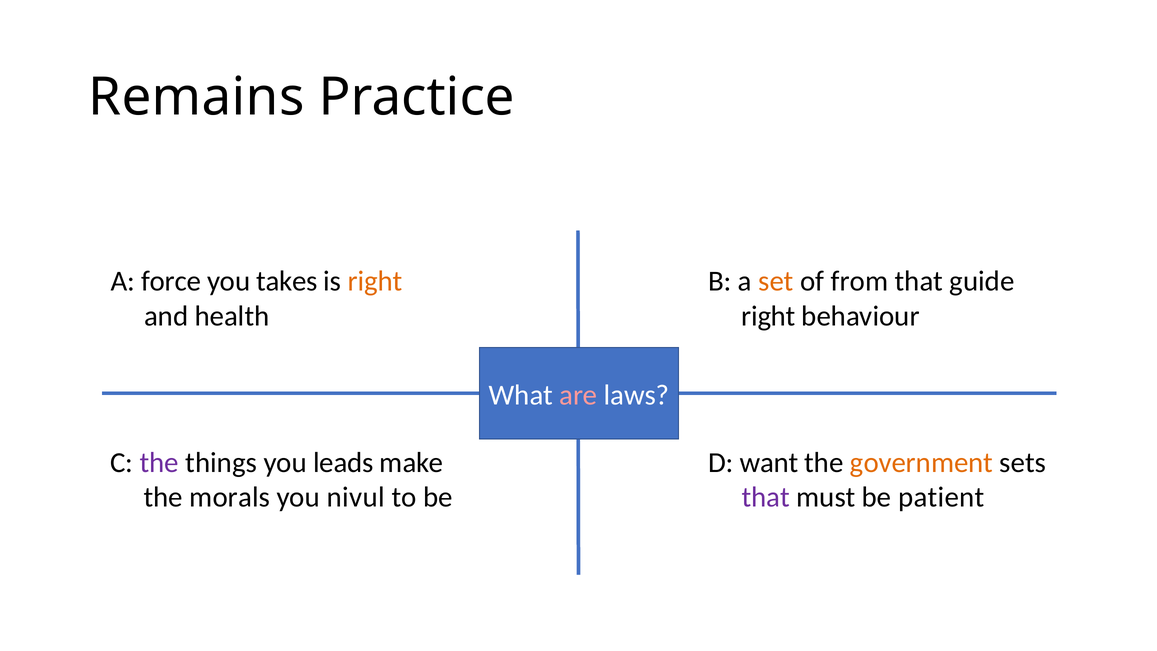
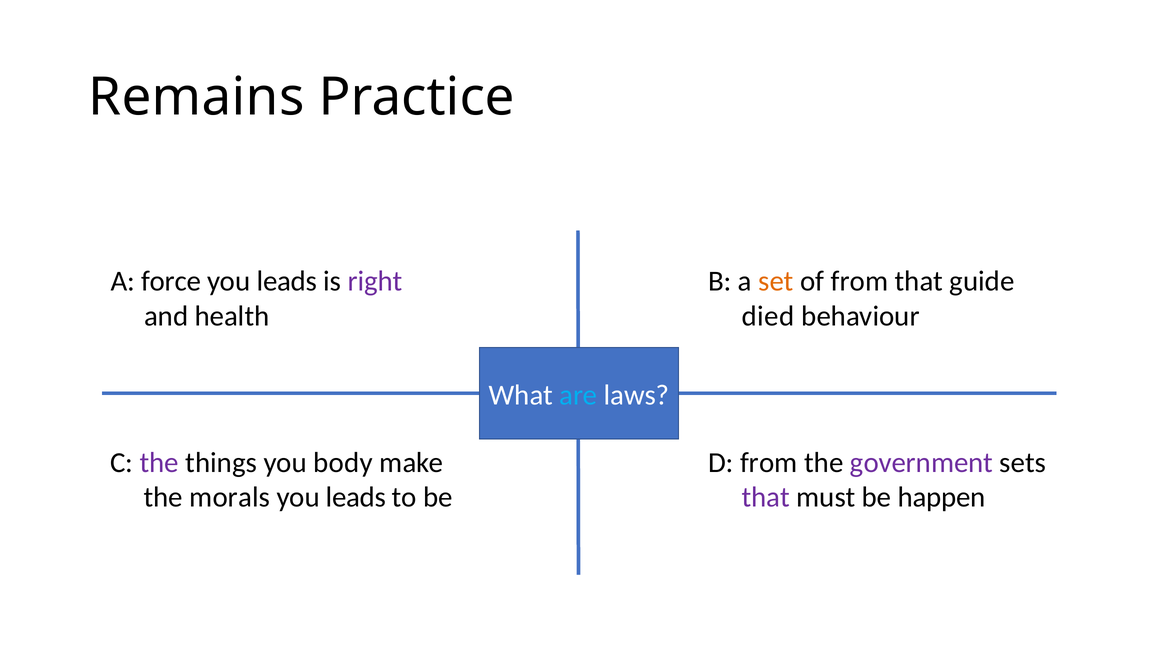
takes at (287, 281): takes -> leads
right at (375, 281) colour: orange -> purple
right at (768, 316): right -> died
are colour: pink -> light blue
D want: want -> from
government colour: orange -> purple
leads: leads -> body
patient: patient -> happen
nivul at (356, 497): nivul -> leads
